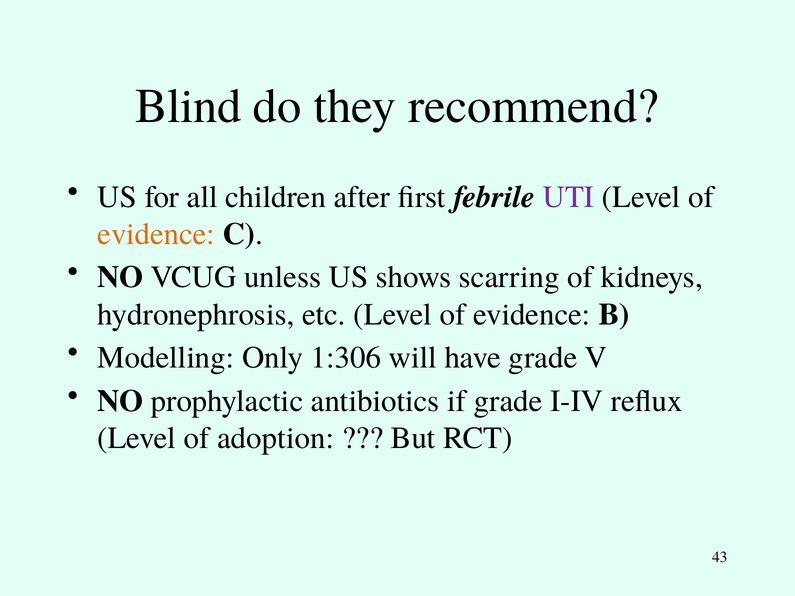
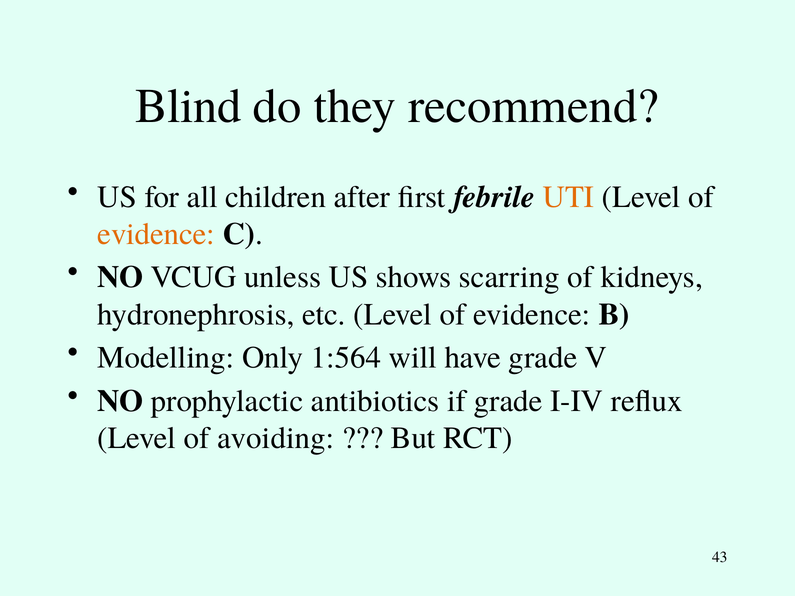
UTI colour: purple -> orange
1:306: 1:306 -> 1:564
adoption: adoption -> avoiding
